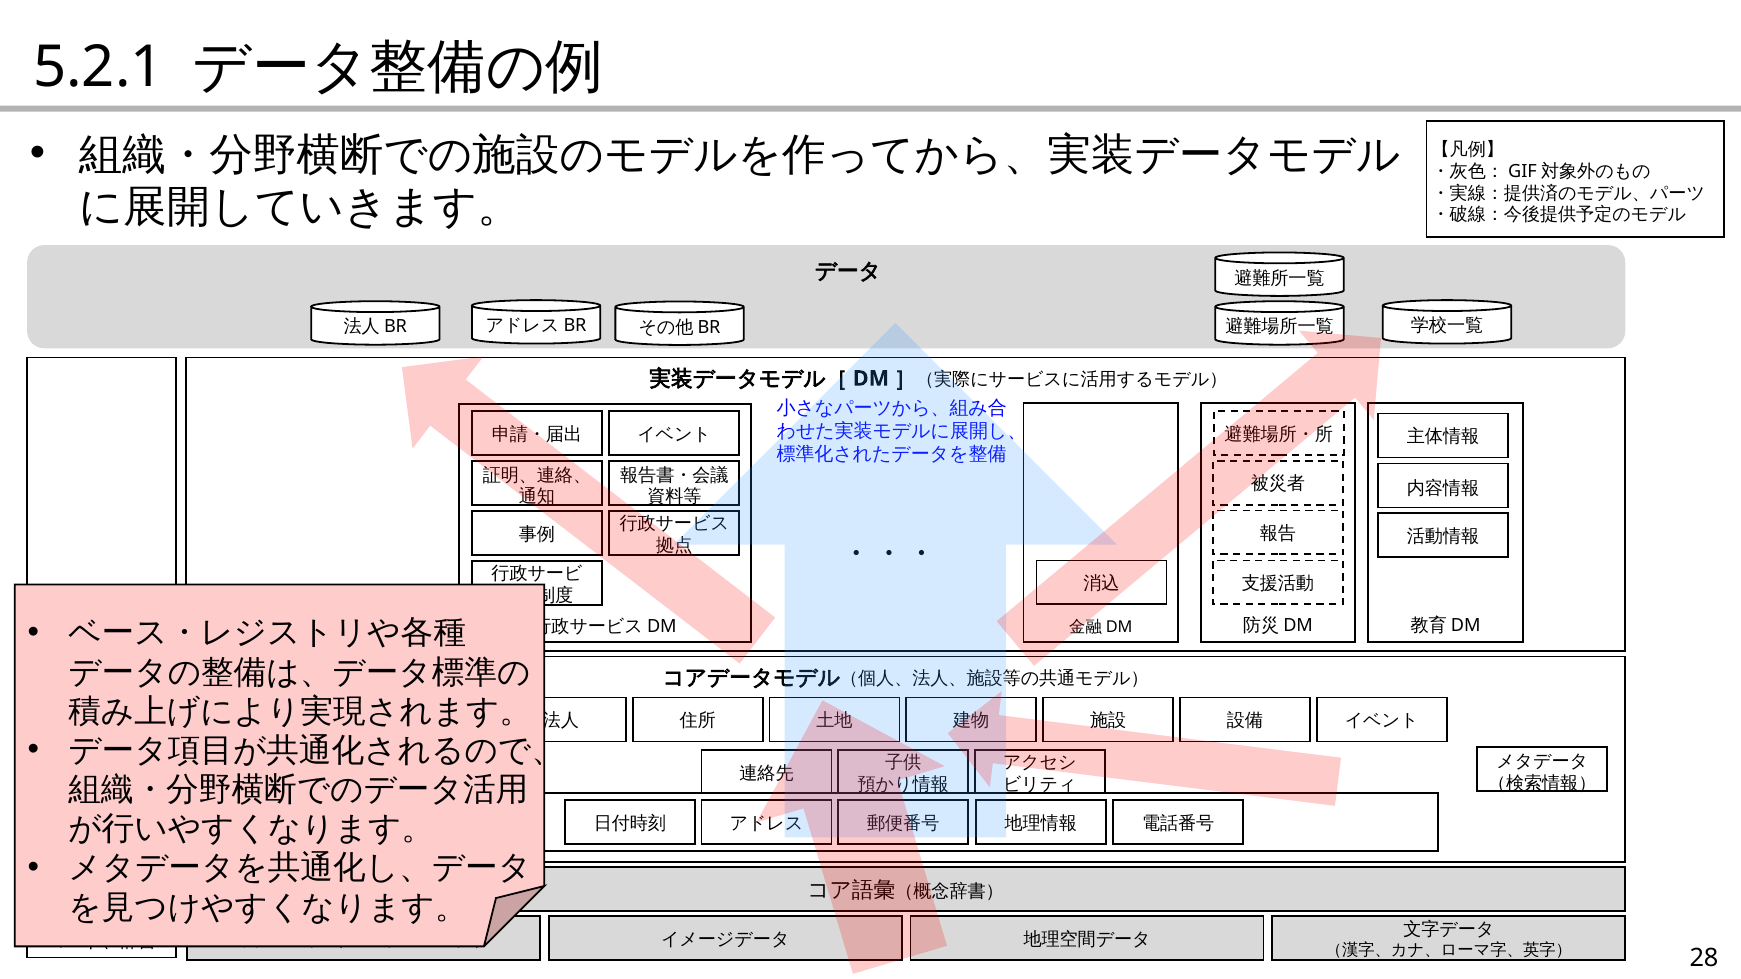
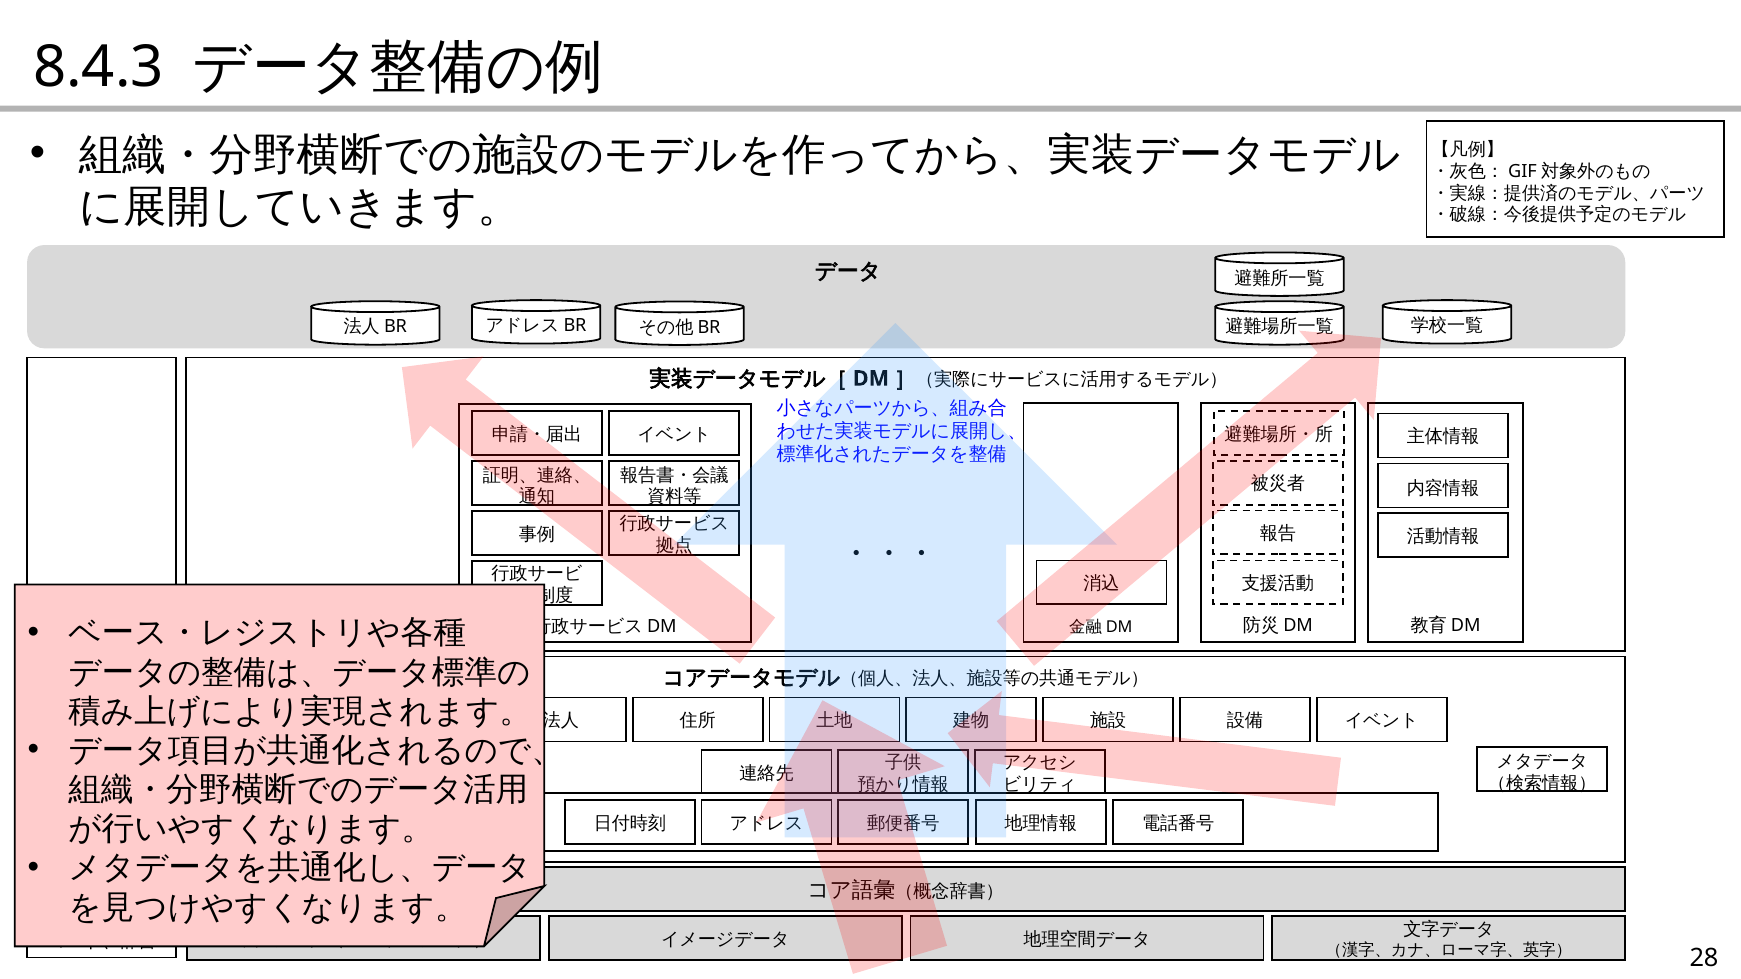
5.2.1: 5.2.1 -> 8.4.3
